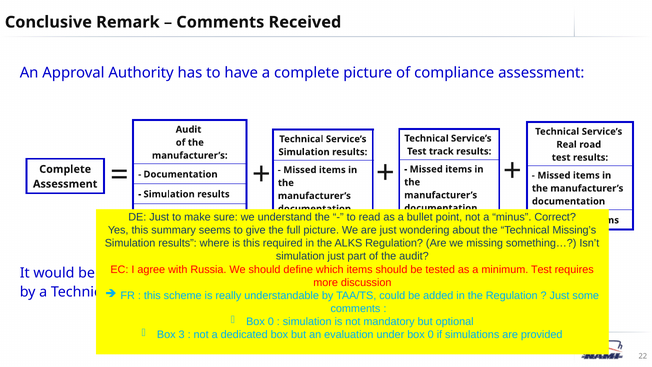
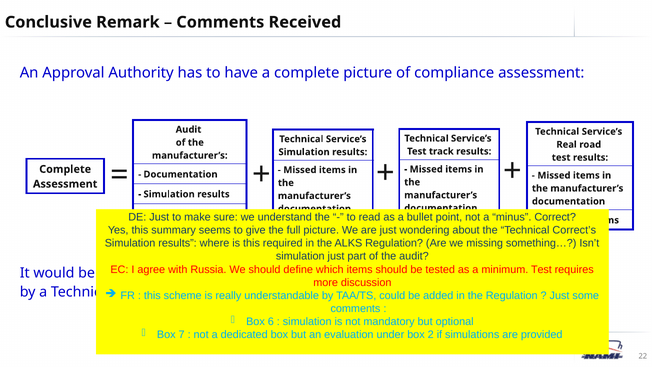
Missing’s: Missing’s -> Correct’s
0 at (271, 321): 0 -> 6
3: 3 -> 7
under box 0: 0 -> 2
